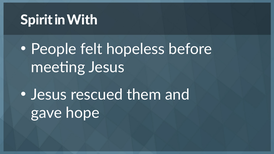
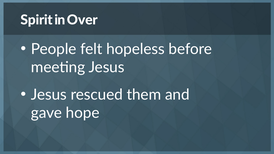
With: With -> Over
